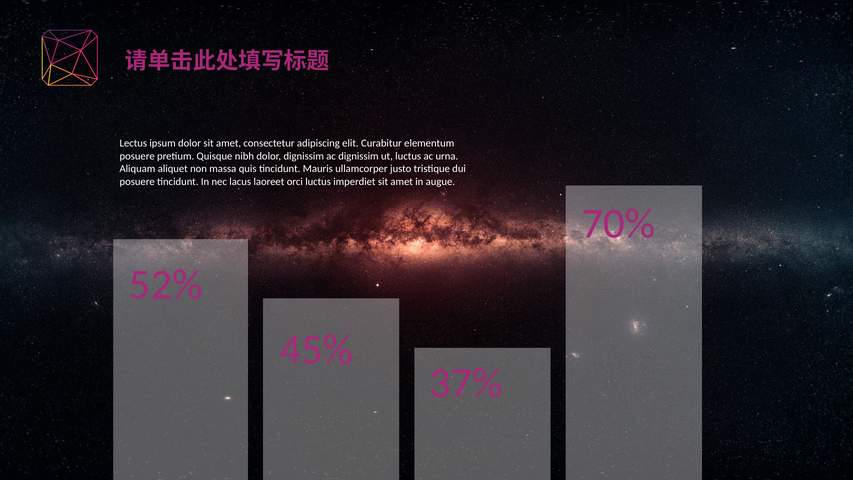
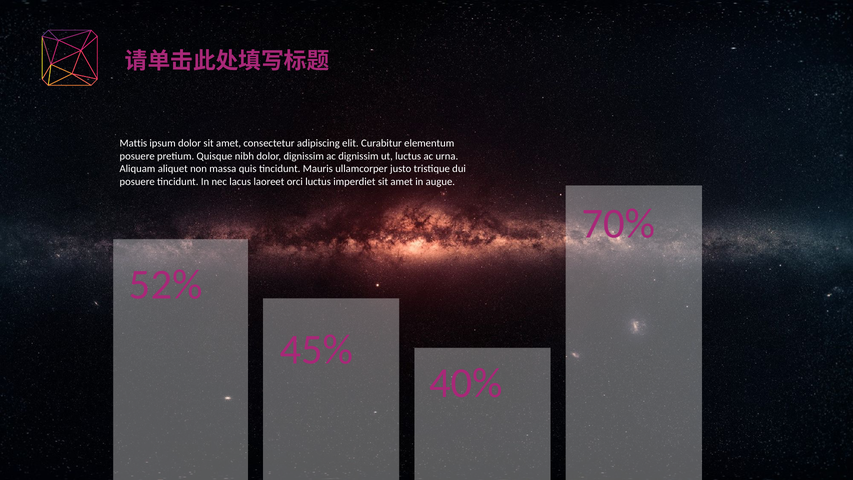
Lectus: Lectus -> Mattis
37%: 37% -> 40%
